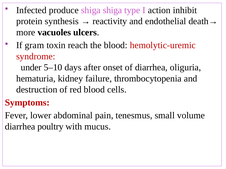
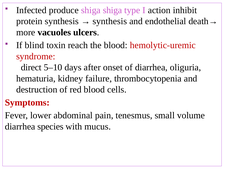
reactivity at (110, 21): reactivity -> synthesis
gram: gram -> blind
under: under -> direct
poultry: poultry -> species
